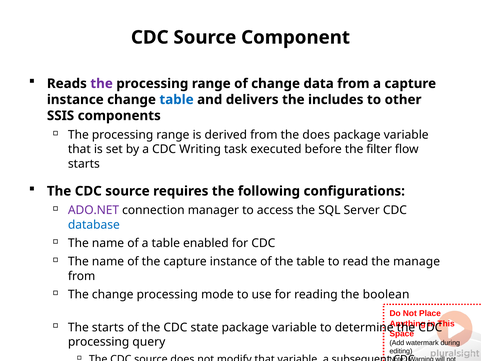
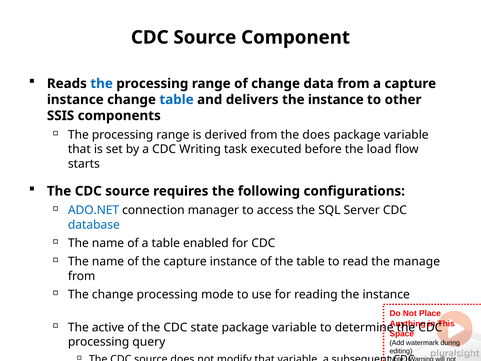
the at (102, 84) colour: purple -> blue
delivers the includes: includes -> instance
filter: filter -> load
ADO.NET colour: purple -> blue
reading the boolean: boolean -> instance
The starts: starts -> active
